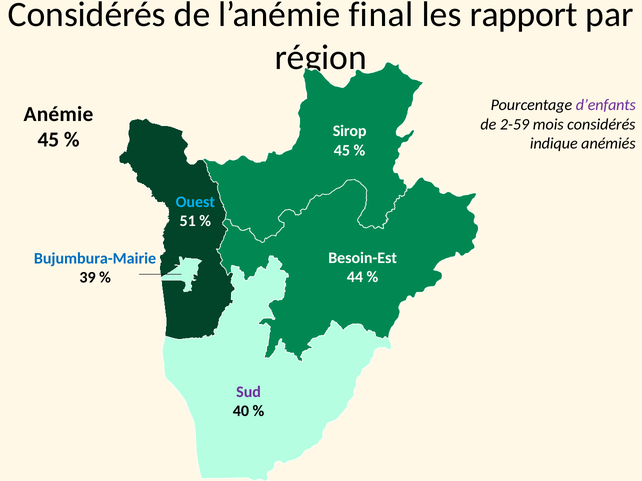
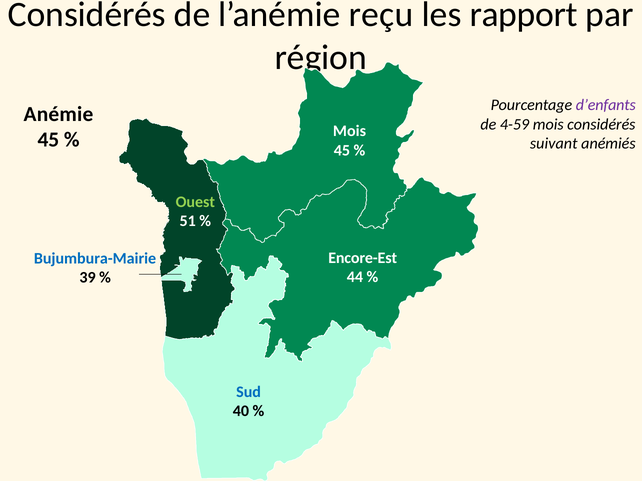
final: final -> reçu
2-59: 2-59 -> 4-59
Sirop at (350, 131): Sirop -> Mois
indique: indique -> suivant
Ouest colour: light blue -> light green
Besoin-Est: Besoin-Est -> Encore-Est
Sud colour: purple -> blue
